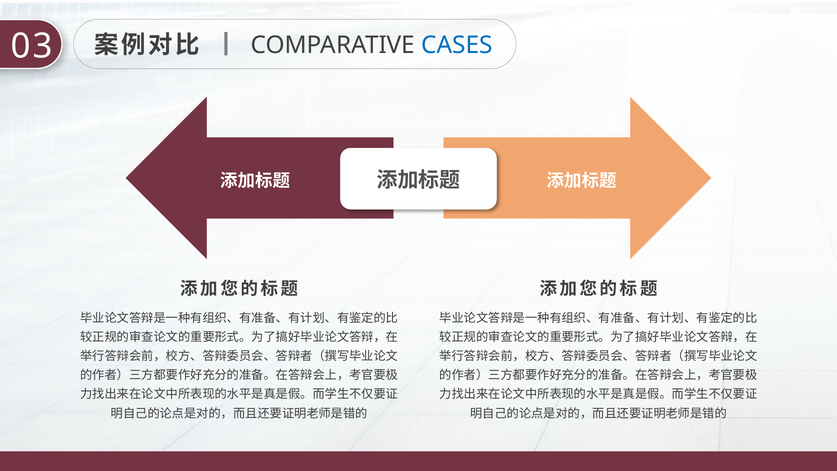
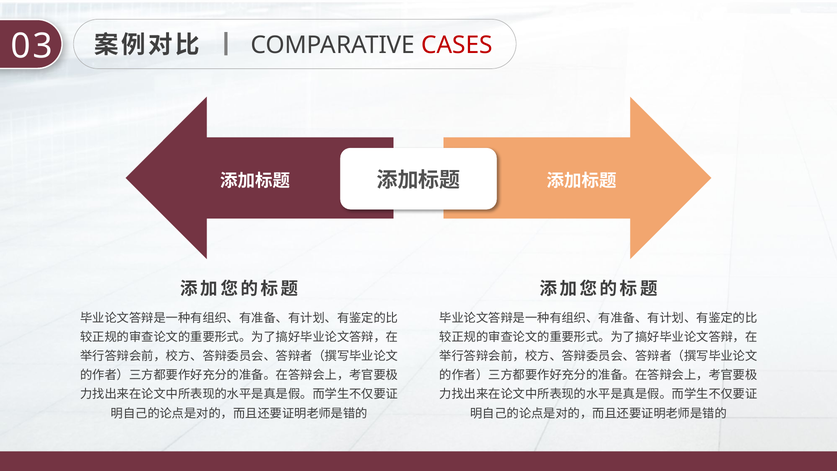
CASES colour: blue -> red
